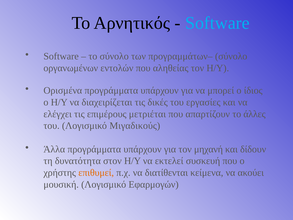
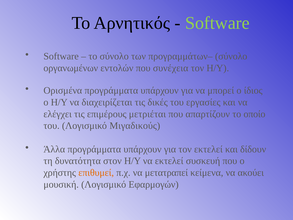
Software at (217, 23) colour: light blue -> light green
αληθείας: αληθείας -> συνέχεια
άλλες: άλλες -> οποίο
τον μηχανή: μηχανή -> εκτελεί
διατίθενται: διατίθενται -> μετατραπεί
